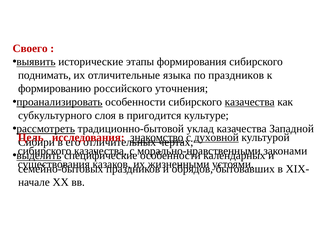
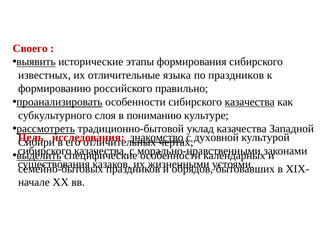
поднимать: поднимать -> известных
уточнения: уточнения -> правильно
пригодится: пригодится -> пониманию
духовной underline: present -> none
